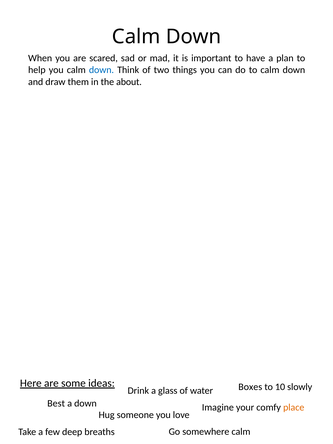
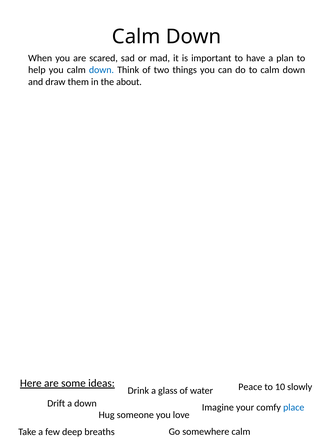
Boxes: Boxes -> Peace
Best: Best -> Drift
place colour: orange -> blue
